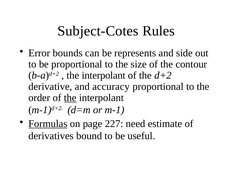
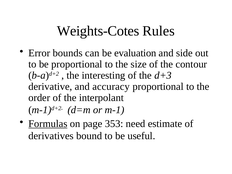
Subject-Cotes: Subject-Cotes -> Weights-Cotes
represents: represents -> evaluation
interpolant at (104, 75): interpolant -> interesting
d+2: d+2 -> d+3
the at (70, 98) underline: present -> none
227: 227 -> 353
